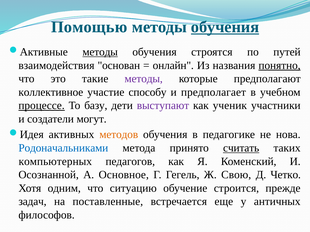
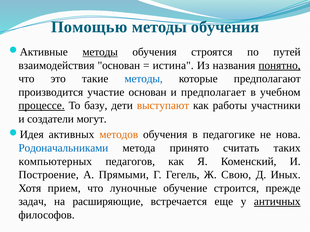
обучения at (225, 27) underline: present -> none
онлайн: онлайн -> истина
методы at (144, 79) colour: purple -> blue
коллективное: коллективное -> производится
участие способу: способу -> основан
выступают colour: purple -> orange
ученик: ученик -> работы
считать underline: present -> none
Осознанной: Осознанной -> Построение
Основное: Основное -> Прямыми
Четко: Четко -> Иных
одним: одним -> прием
ситуацию: ситуацию -> луночные
поставленные: поставленные -> расширяющие
античных underline: none -> present
